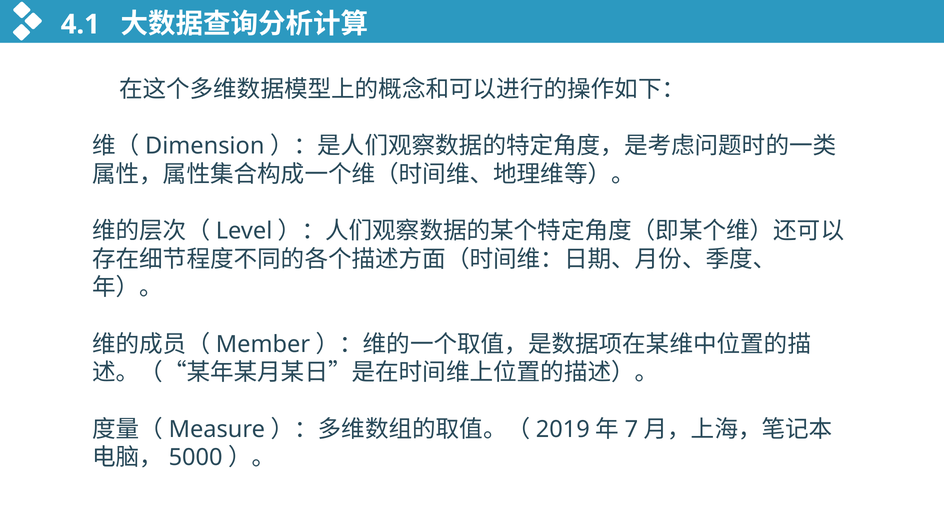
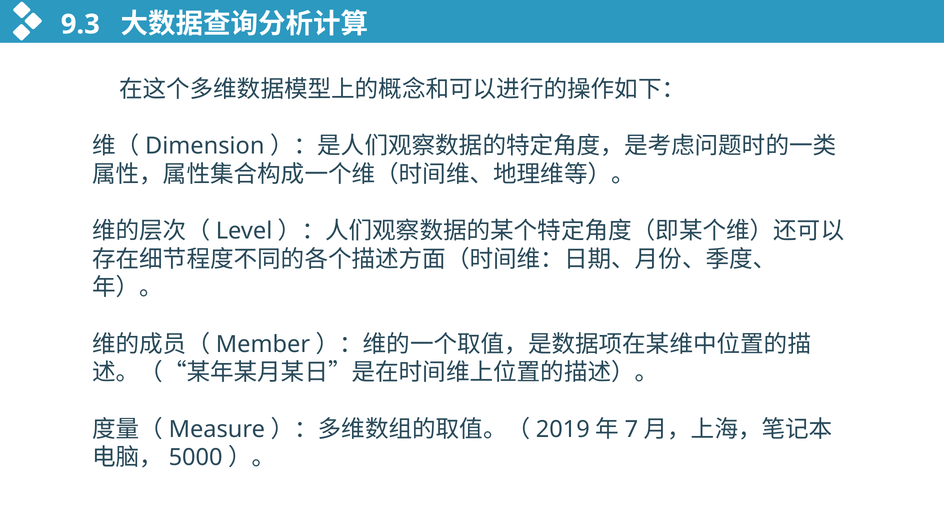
4.1: 4.1 -> 9.3
